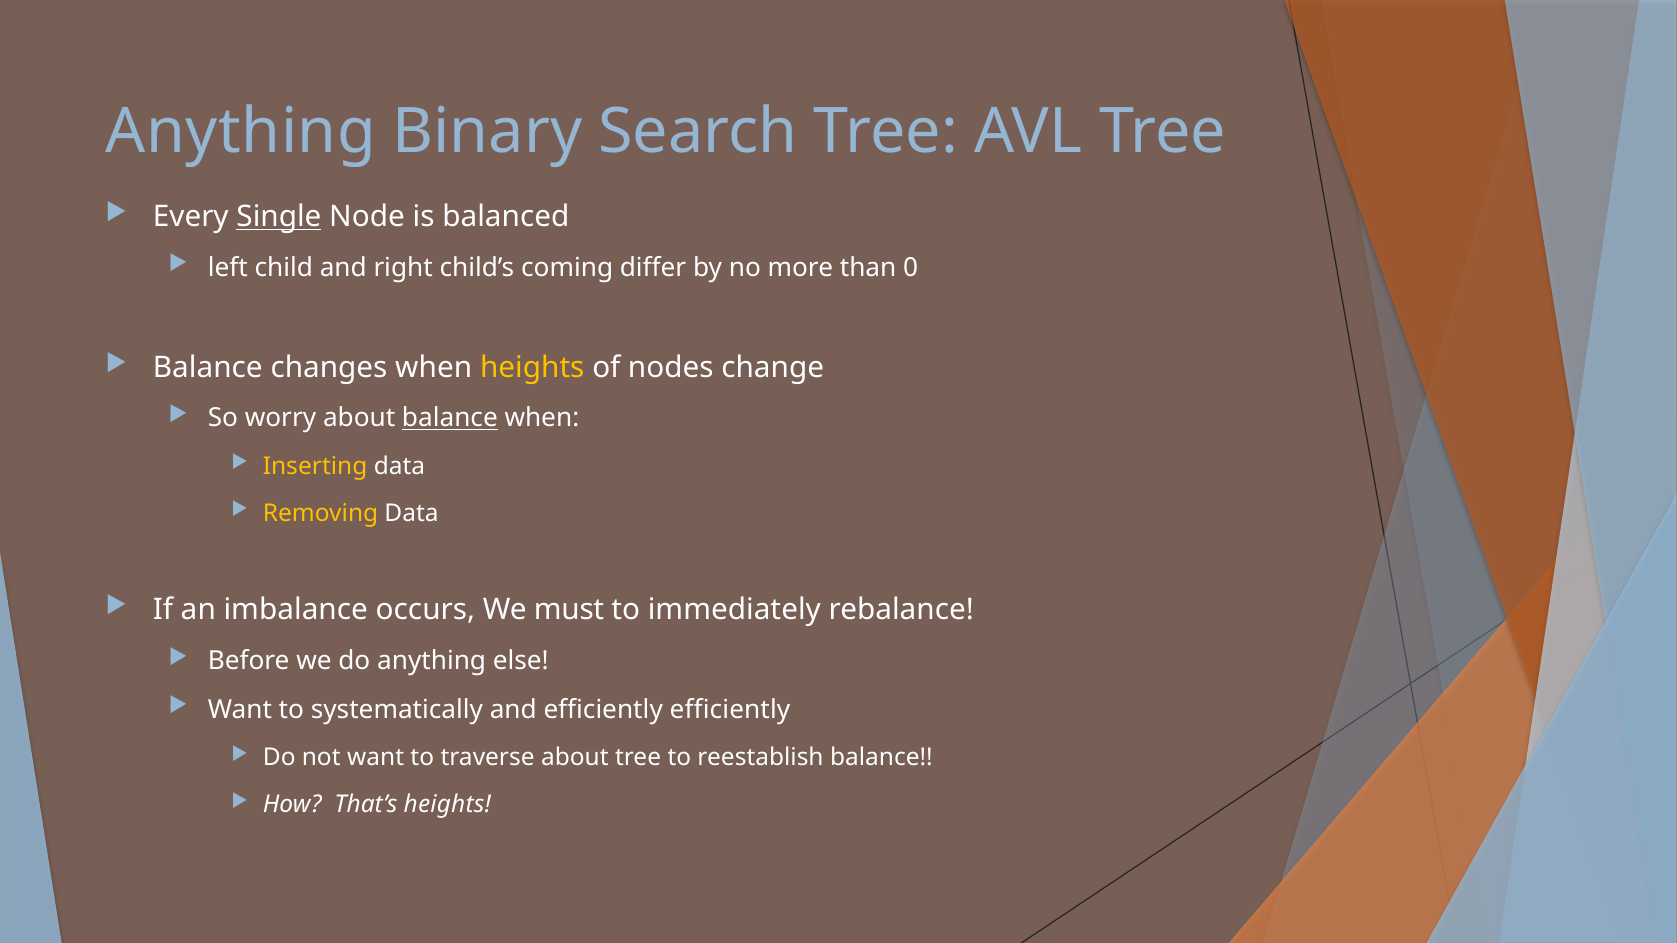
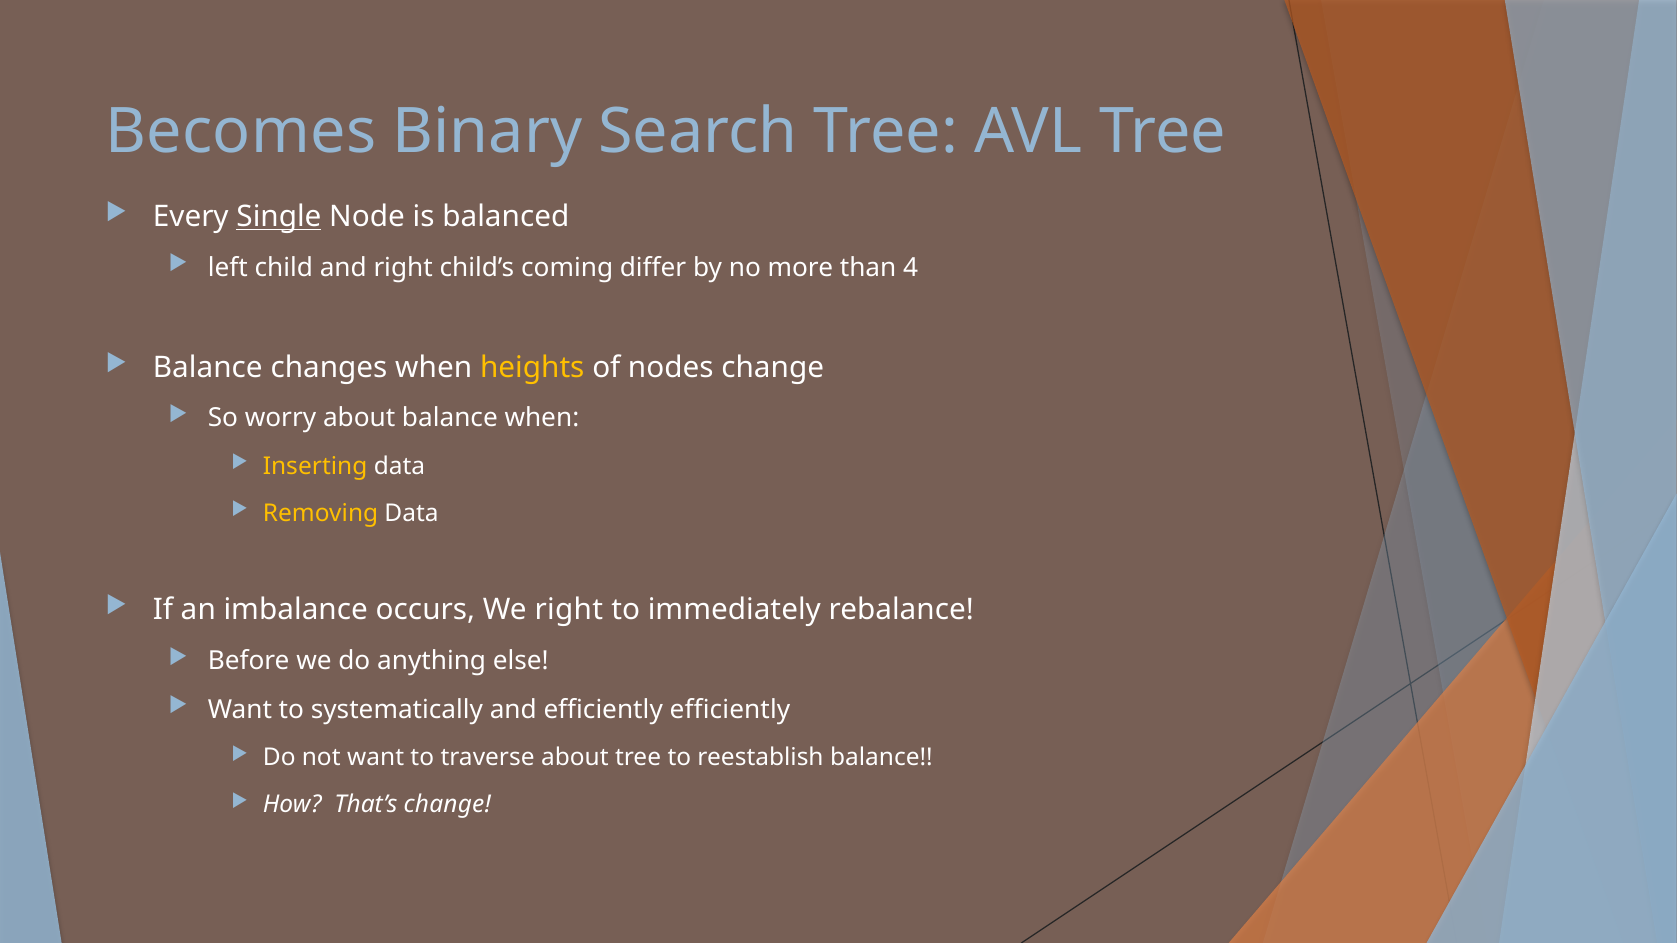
Anything at (241, 132): Anything -> Becomes
0: 0 -> 4
balance at (450, 418) underline: present -> none
We must: must -> right
That’s heights: heights -> change
